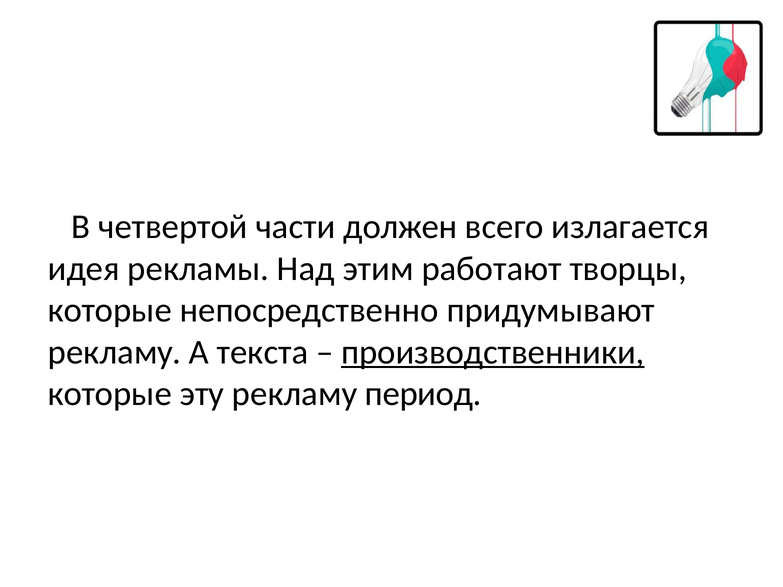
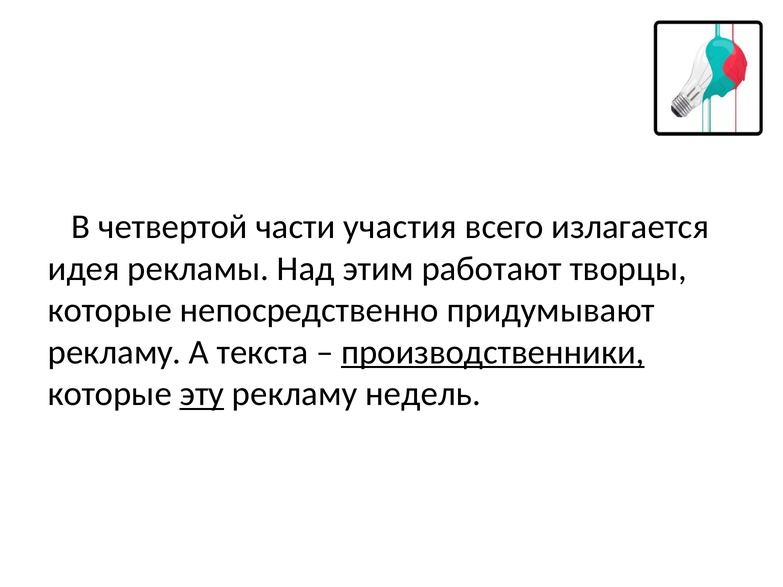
должен: должен -> участия
эту underline: none -> present
период: период -> недель
